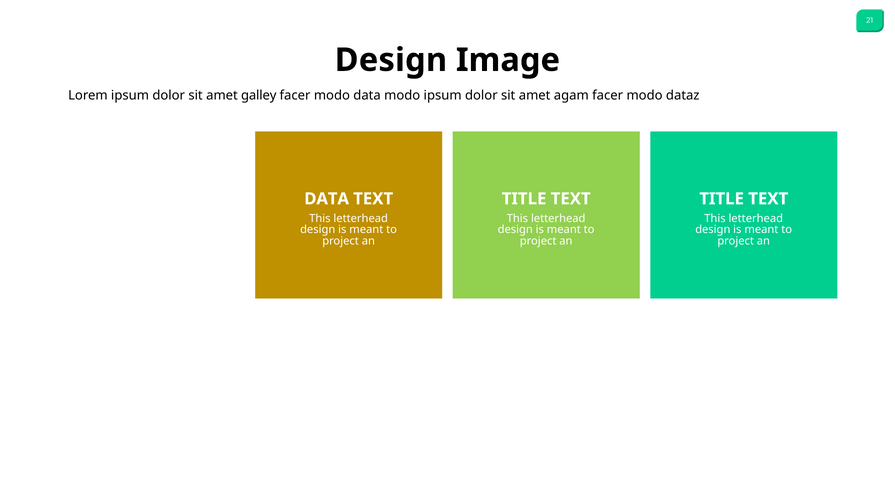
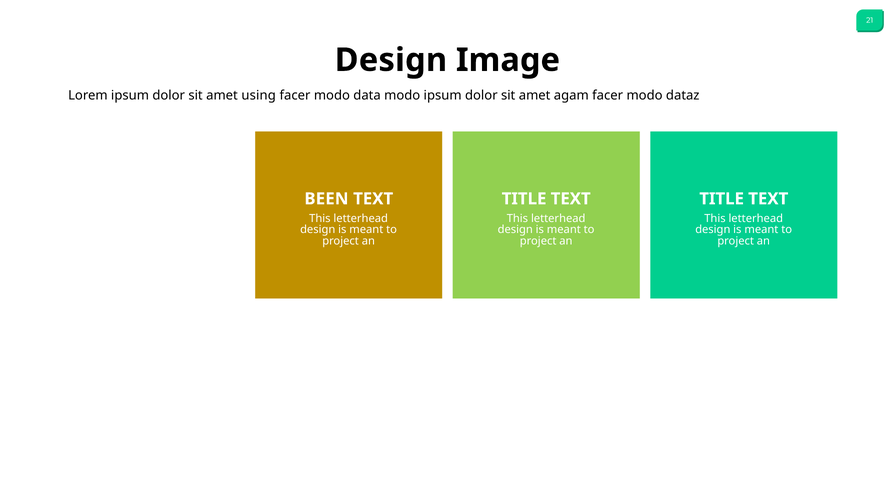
galley: galley -> using
DATA at (327, 199): DATA -> BEEN
